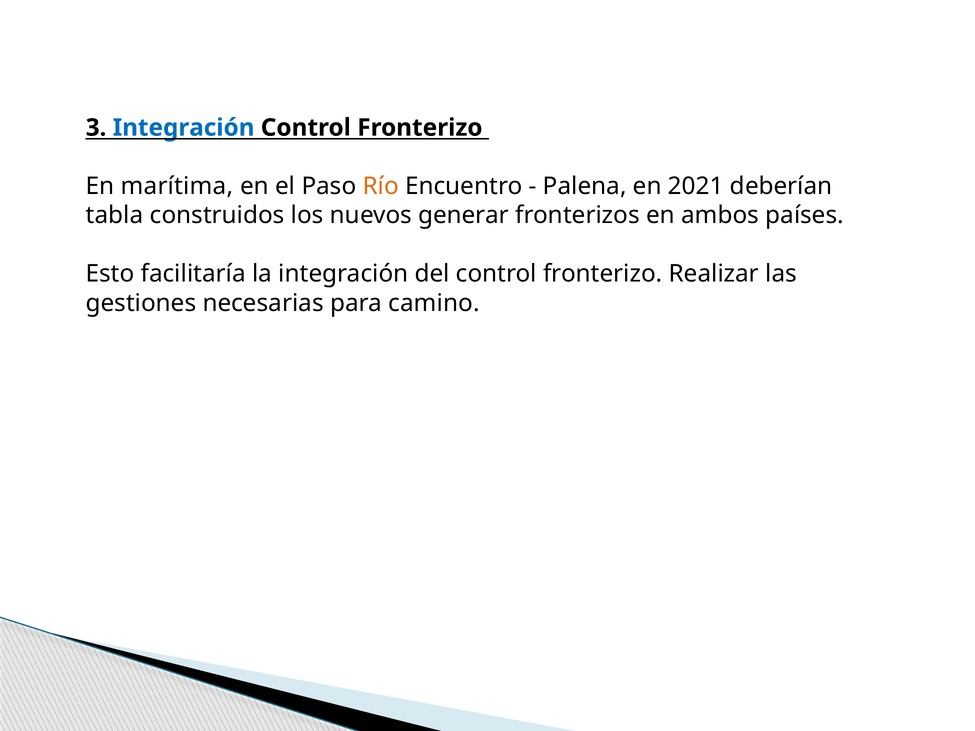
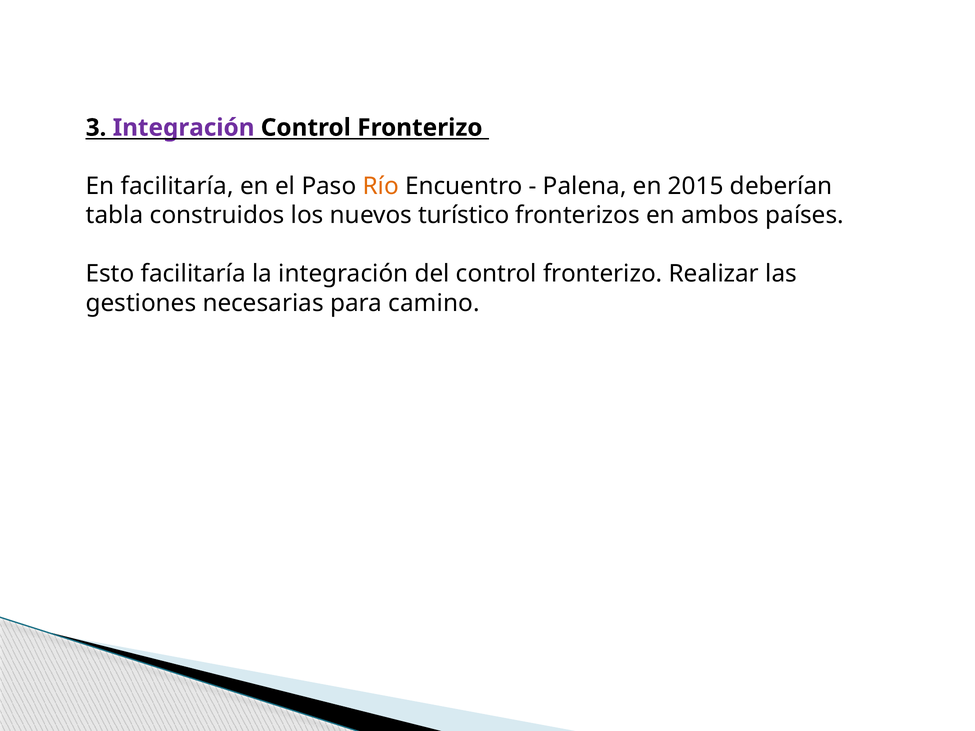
Integración at (184, 128) colour: blue -> purple
En marítima: marítima -> facilitaría
2021: 2021 -> 2015
generar: generar -> turístico
